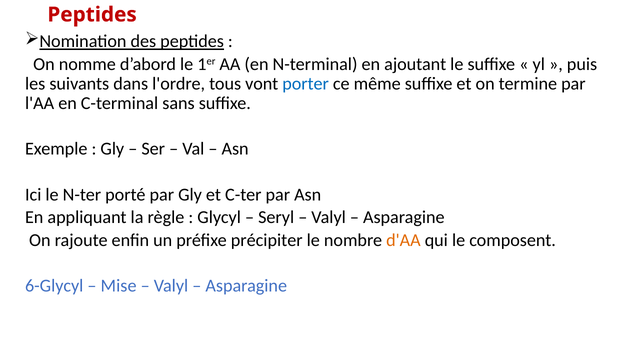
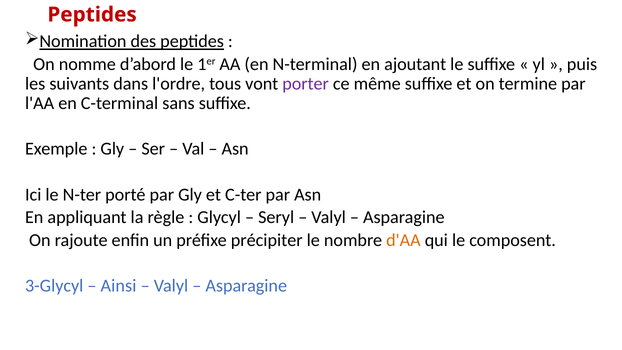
porter colour: blue -> purple
6-Glycyl: 6-Glycyl -> 3-Glycyl
Mise: Mise -> Ainsi
